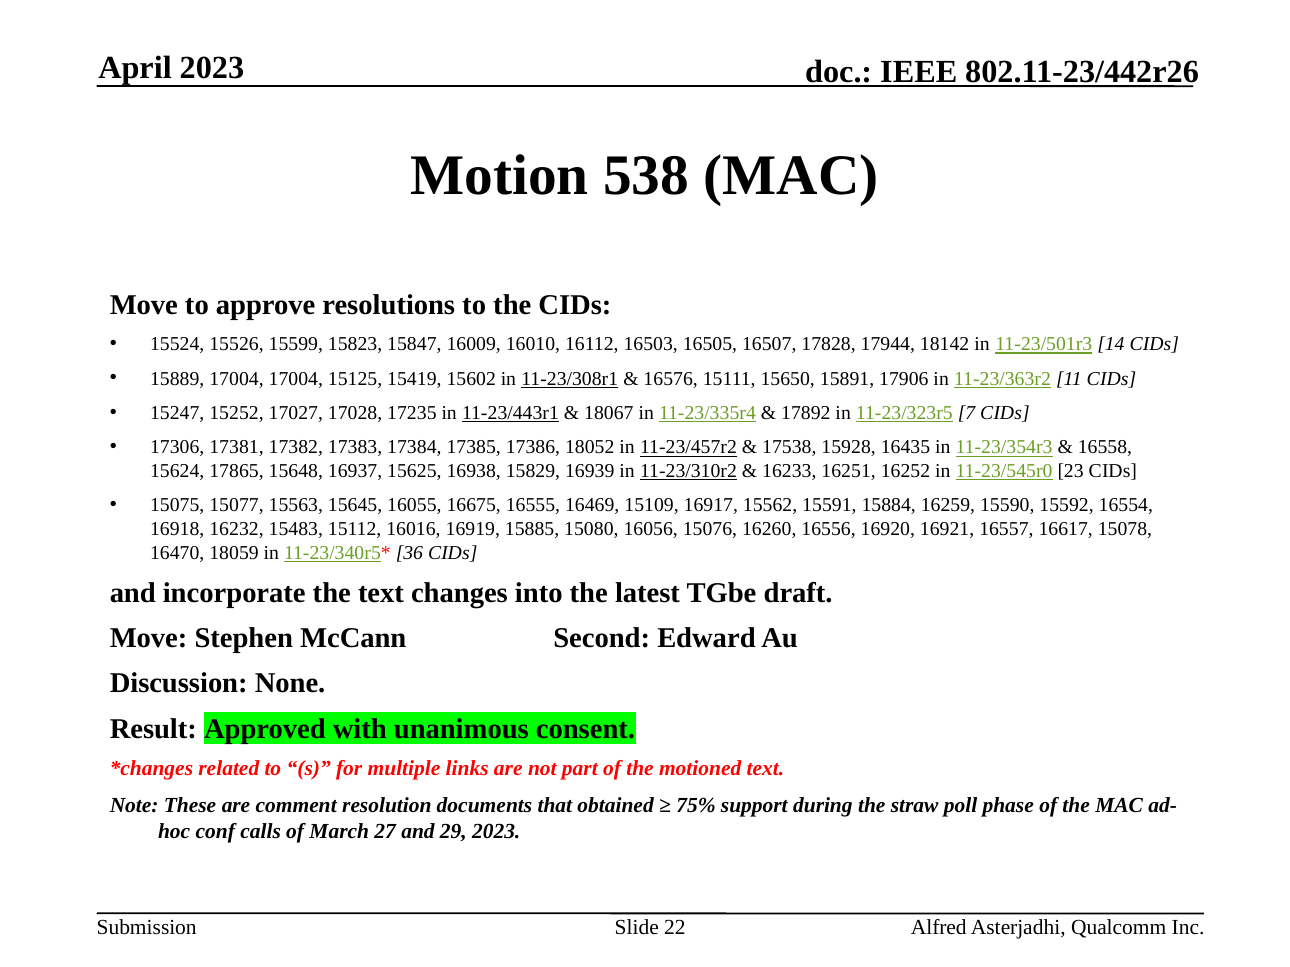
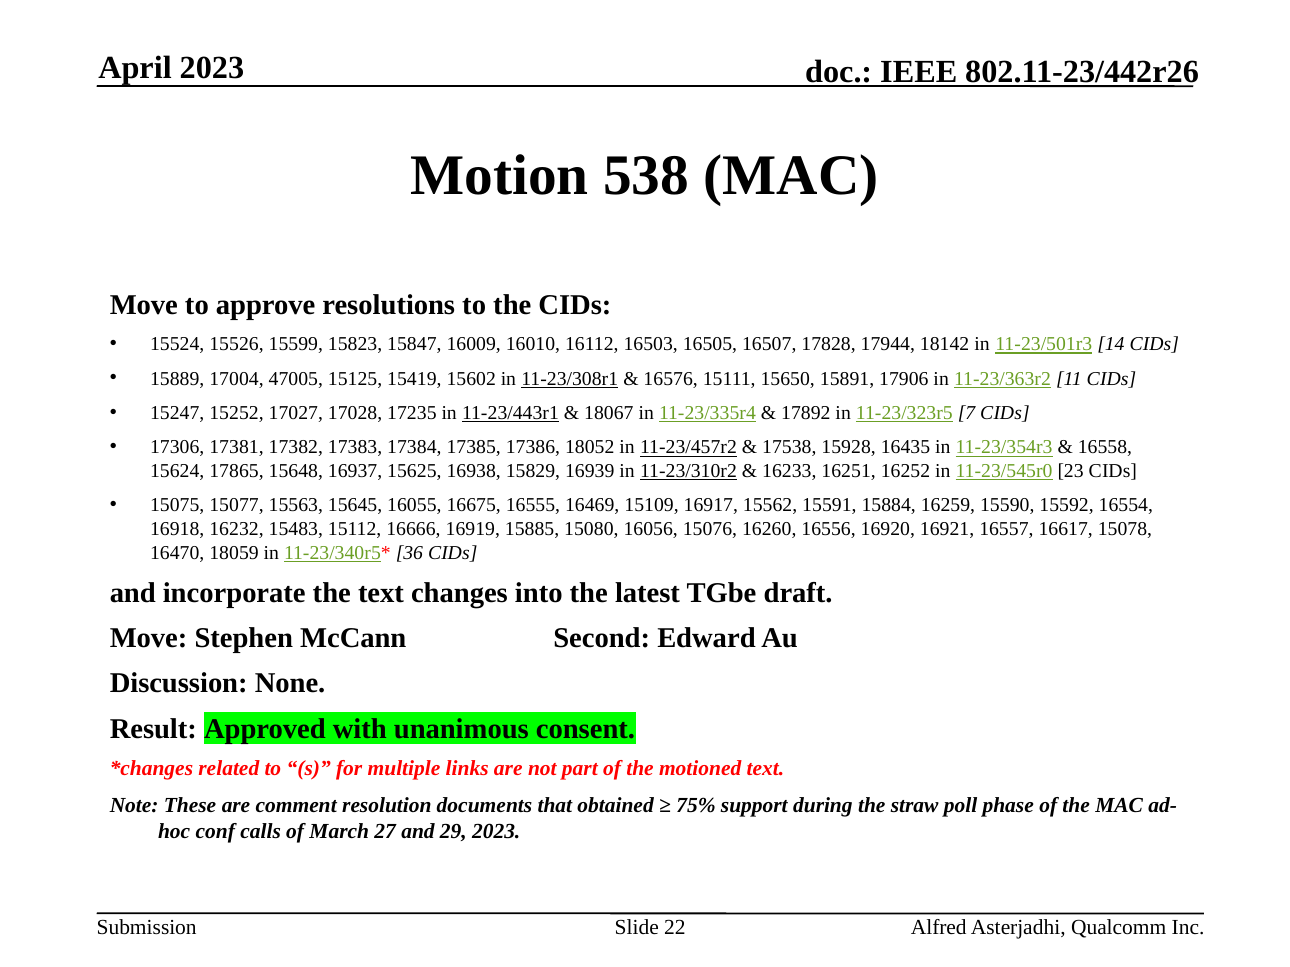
17004 17004: 17004 -> 47005
16016: 16016 -> 16666
